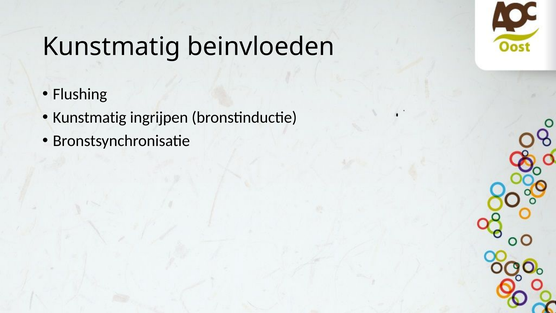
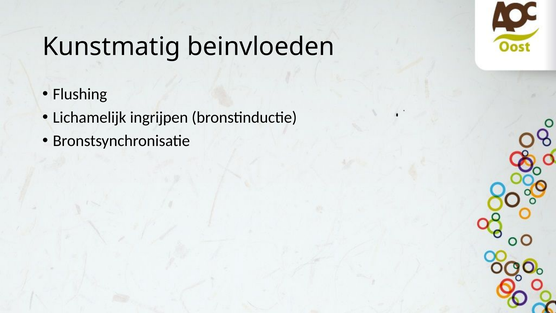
Kunstmatig at (90, 117): Kunstmatig -> Lichamelijk
